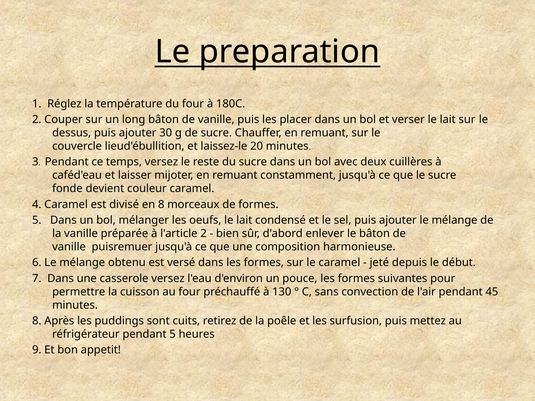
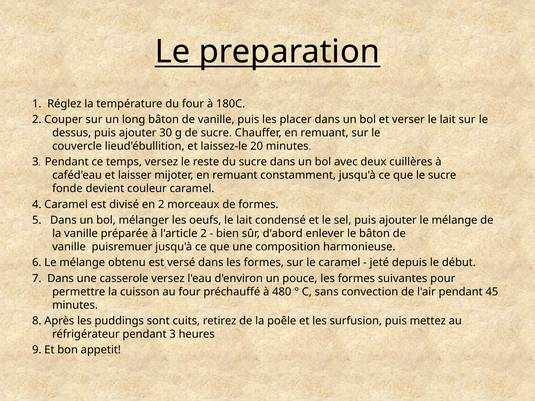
en 8: 8 -> 2
130: 130 -> 480
pendant 5: 5 -> 3
